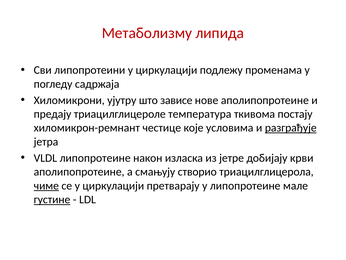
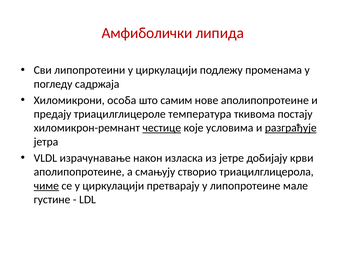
Метаболизму: Метаболизму -> Амфиболички
ујутру: ујутру -> особа
зависе: зависе -> самим
честице underline: none -> present
VLDL липопротеине: липопротеине -> израчунавање
густине underline: present -> none
